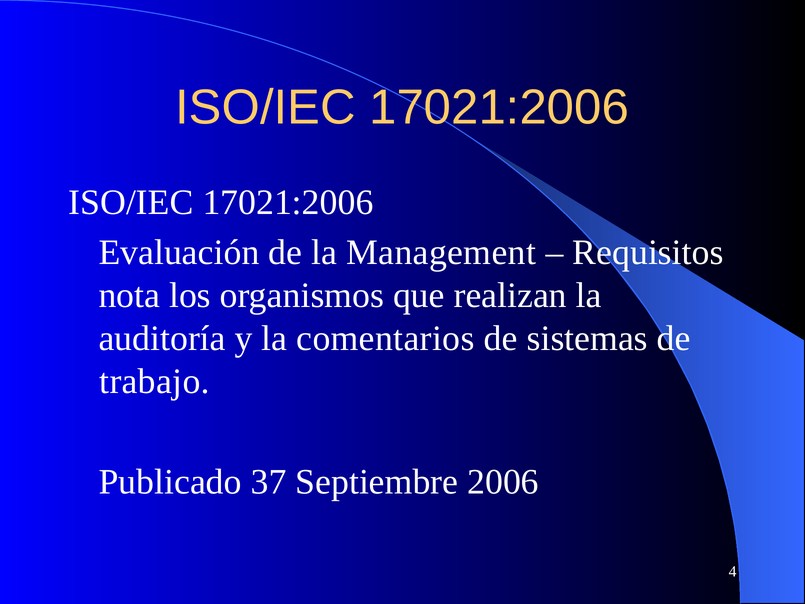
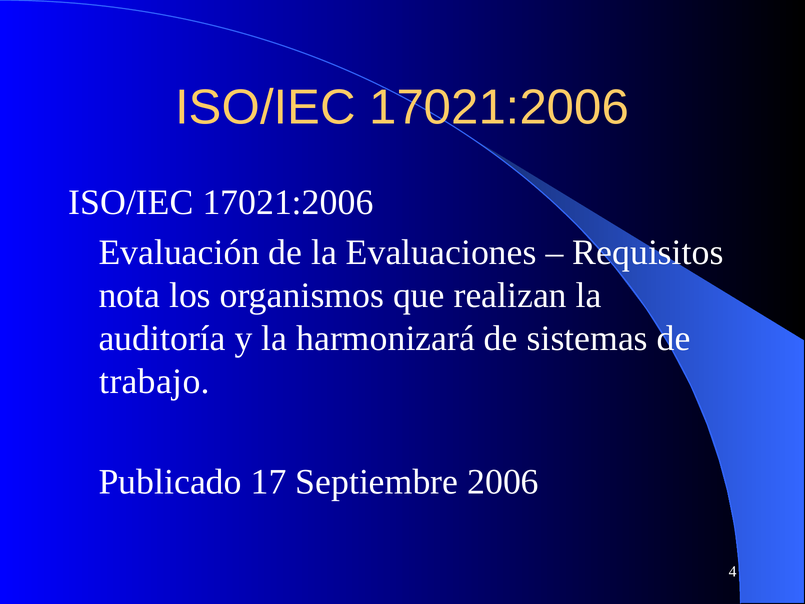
Management: Management -> Evaluaciones
comentarios: comentarios -> harmonizará
37: 37 -> 17
